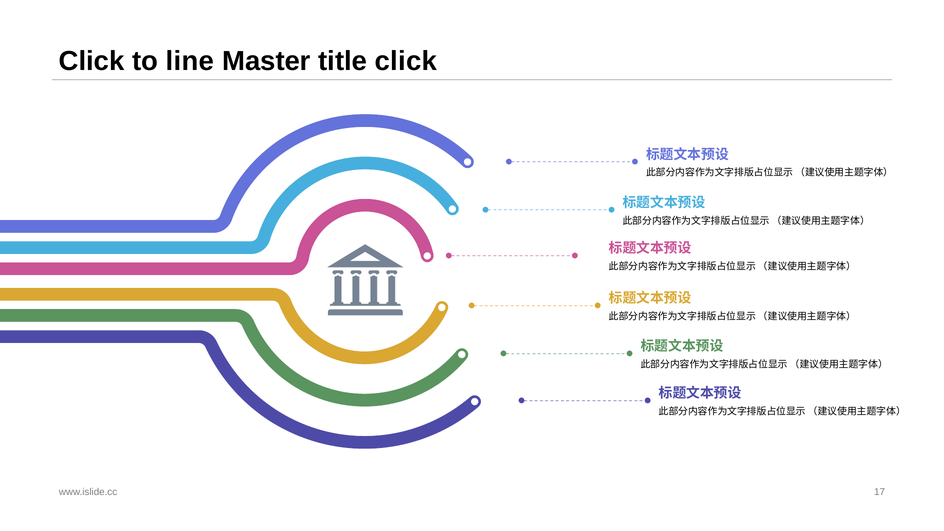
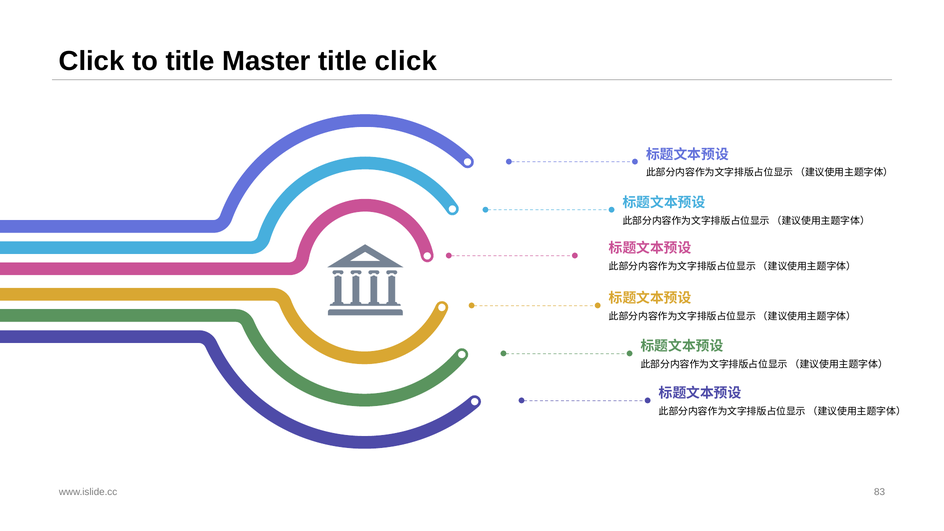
to line: line -> title
17: 17 -> 83
